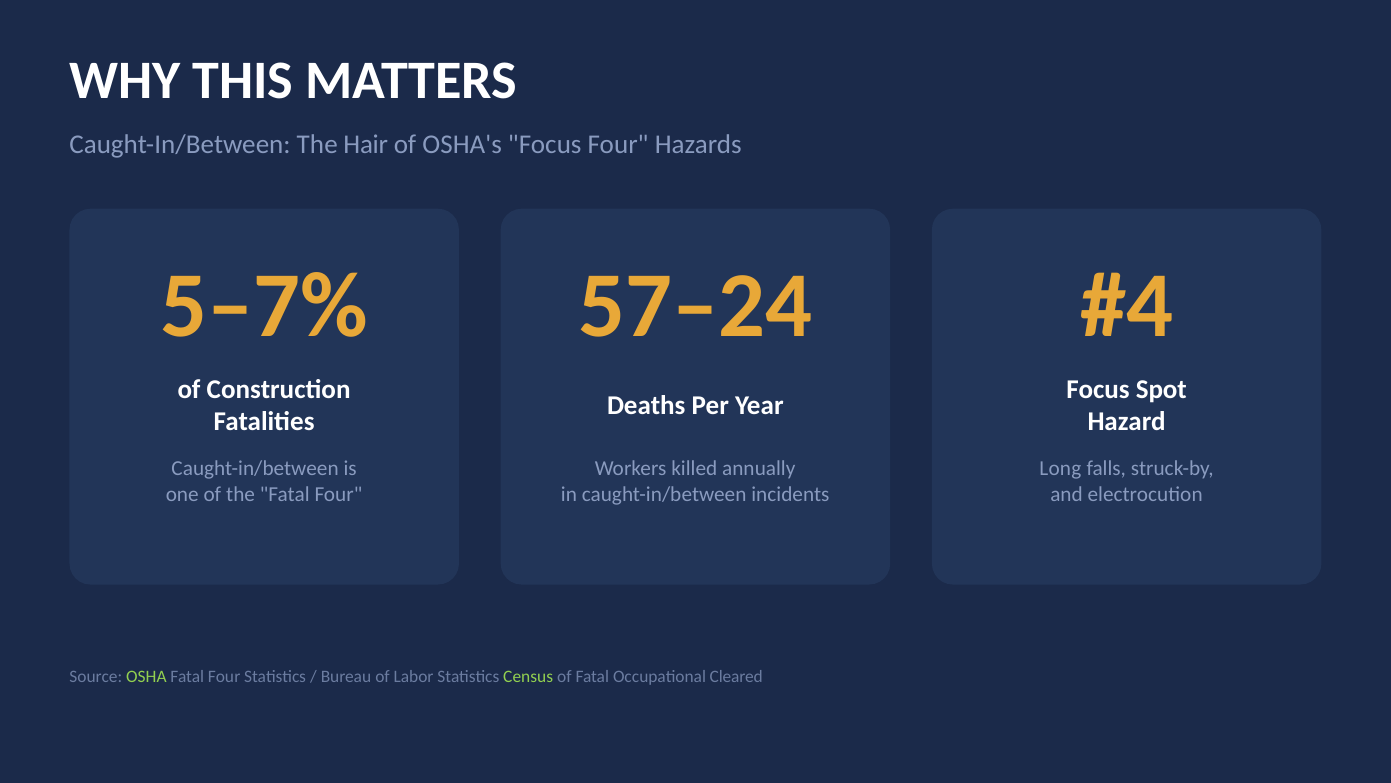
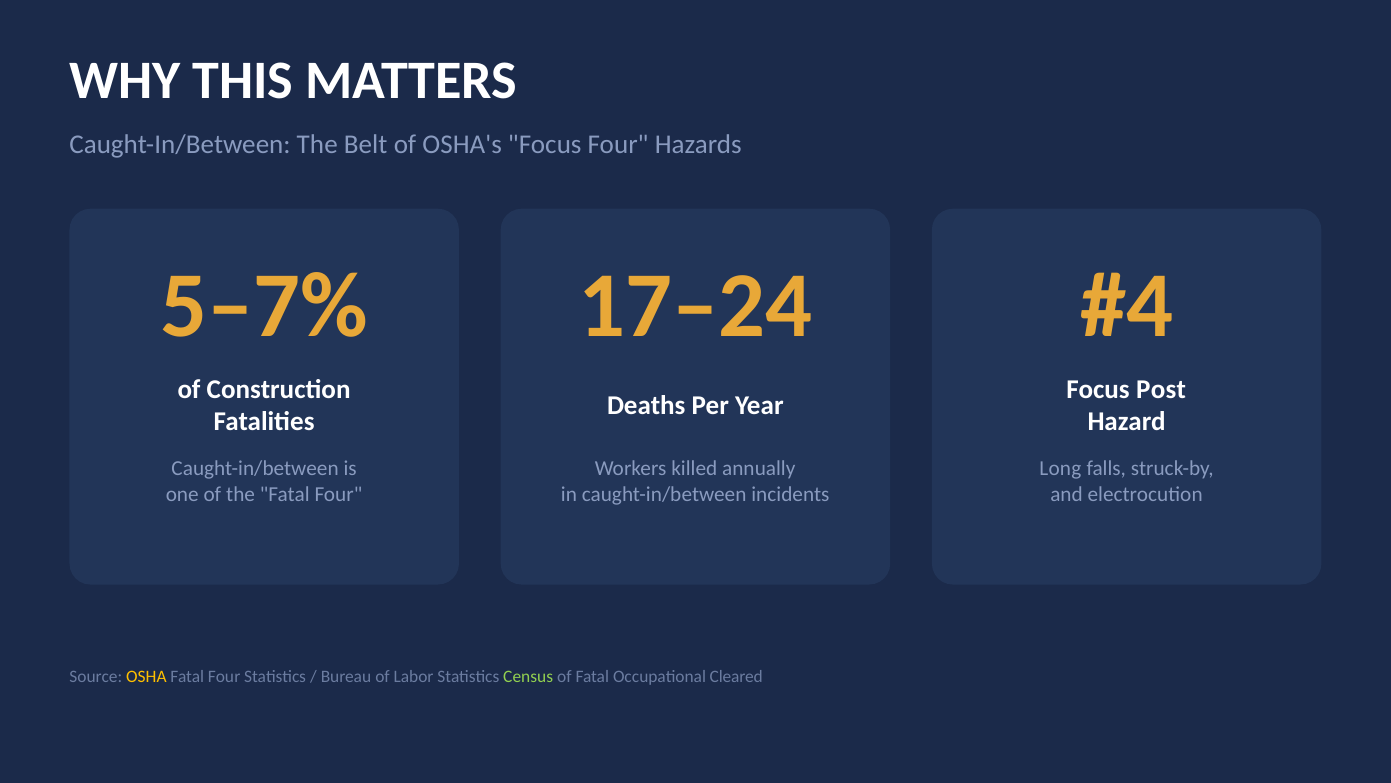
Hair: Hair -> Belt
57–24: 57–24 -> 17–24
Spot: Spot -> Post
OSHA colour: light green -> yellow
